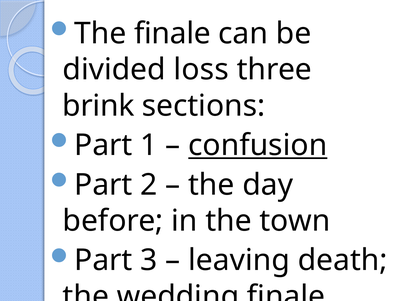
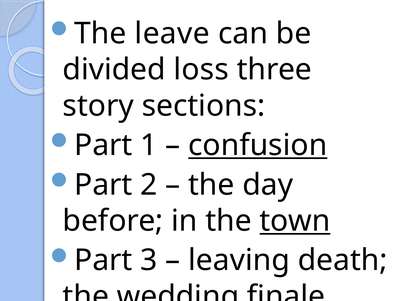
The finale: finale -> leave
brink: brink -> story
town underline: none -> present
